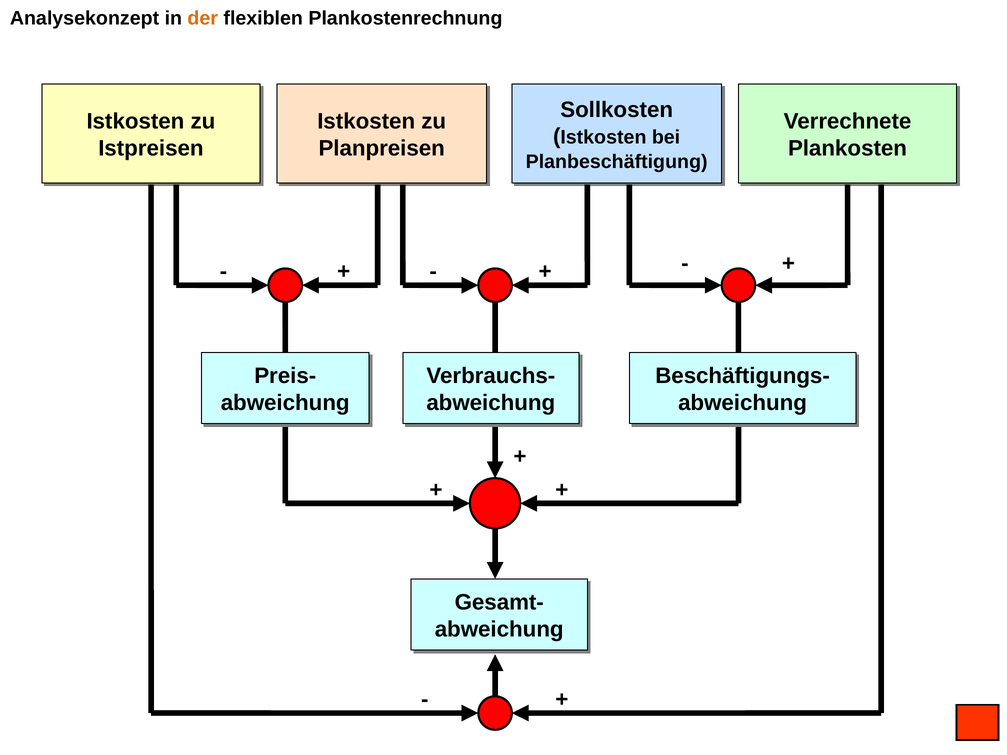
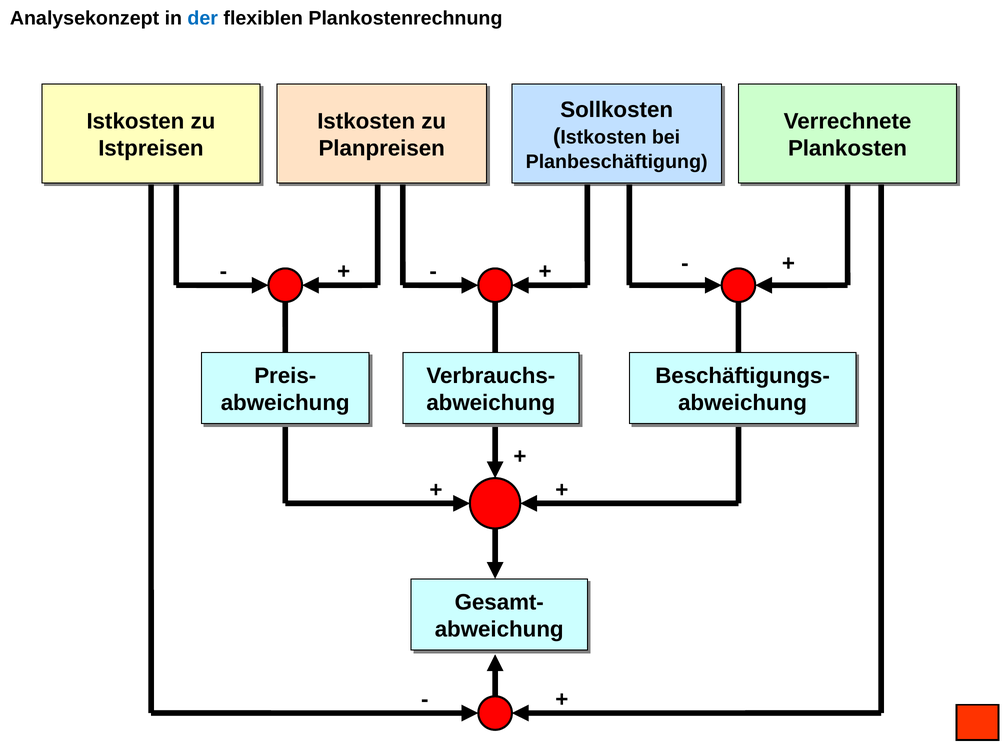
der colour: orange -> blue
